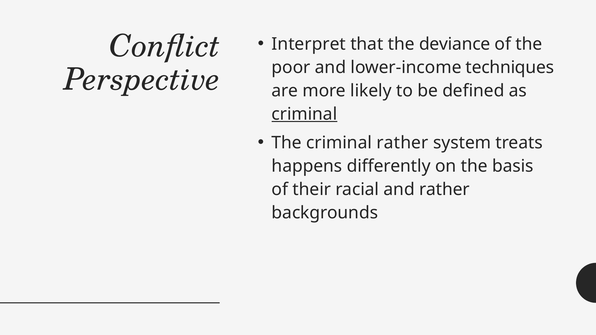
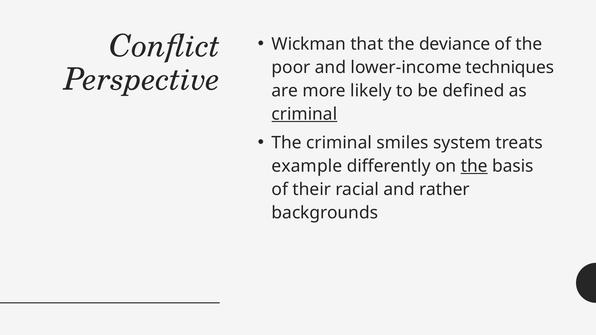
Interpret: Interpret -> Wickman
criminal rather: rather -> smiles
happens: happens -> example
the at (474, 166) underline: none -> present
